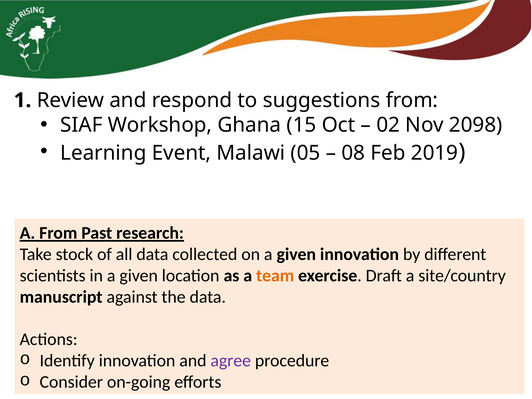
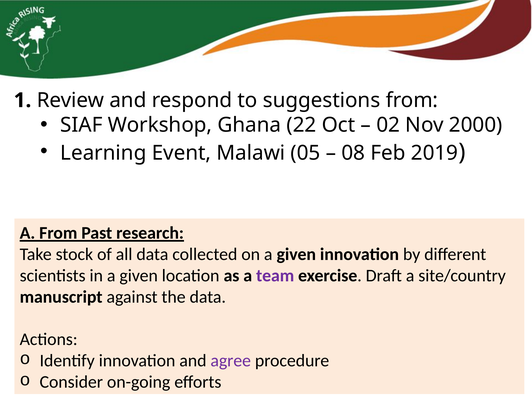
15: 15 -> 22
2098: 2098 -> 2000
team colour: orange -> purple
